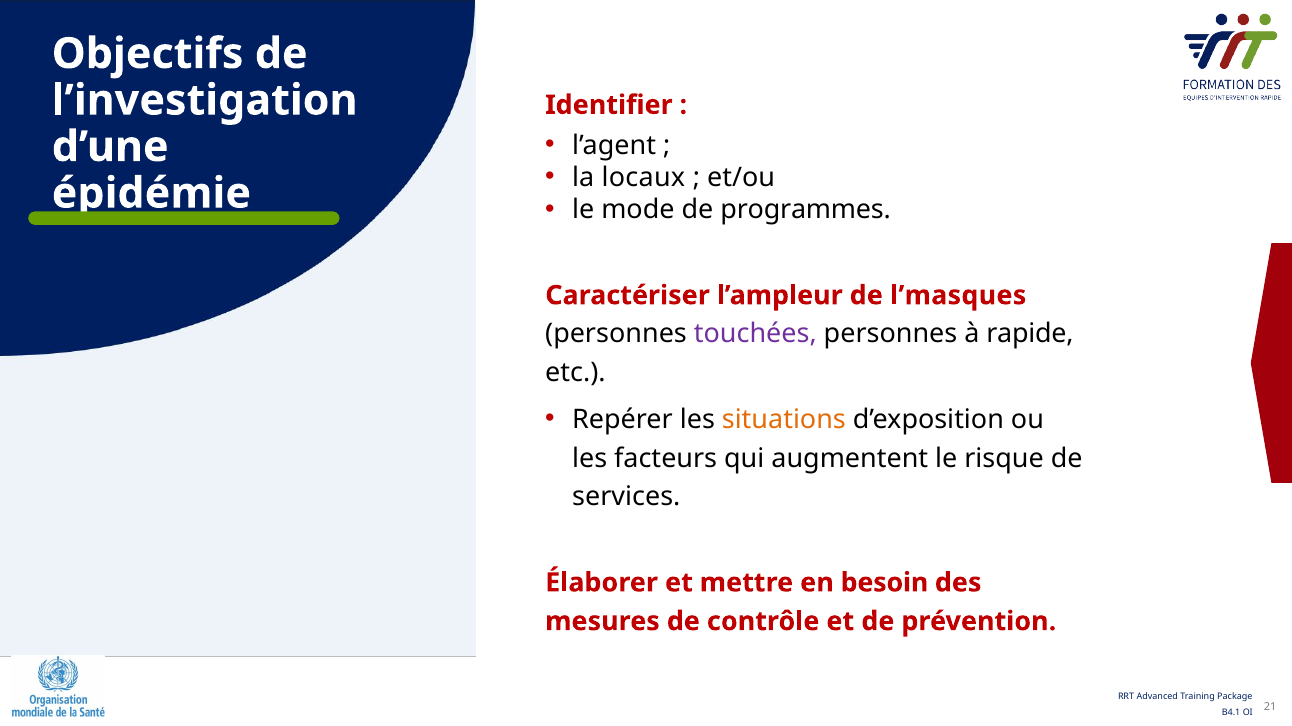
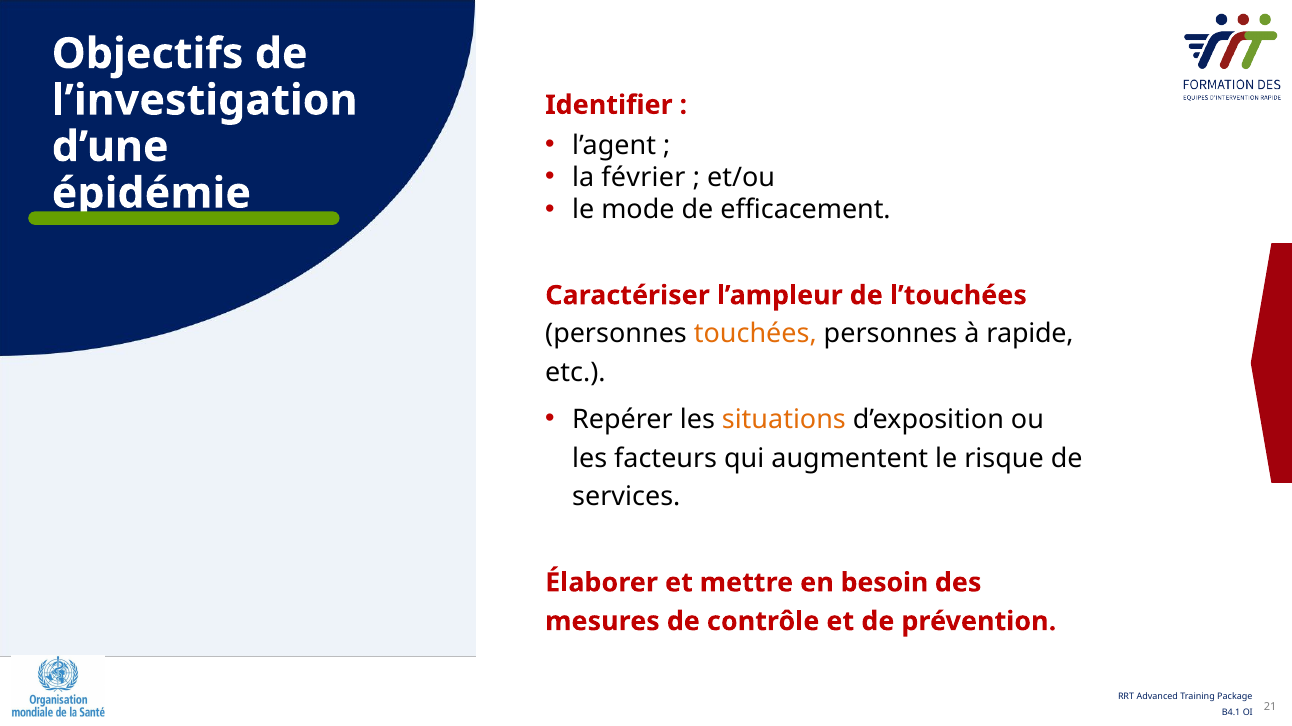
locaux: locaux -> février
programmes: programmes -> efficacement
l’masques: l’masques -> l’touchées
touchées colour: purple -> orange
